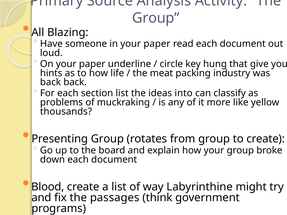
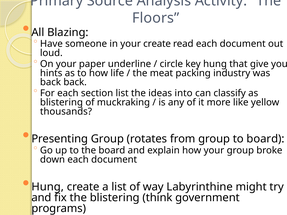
Group at (156, 18): Group -> Floors
in your paper: paper -> create
problems at (61, 102): problems -> blistering
to create: create -> board
Blood at (48, 187): Blood -> Hung
the passages: passages -> blistering
